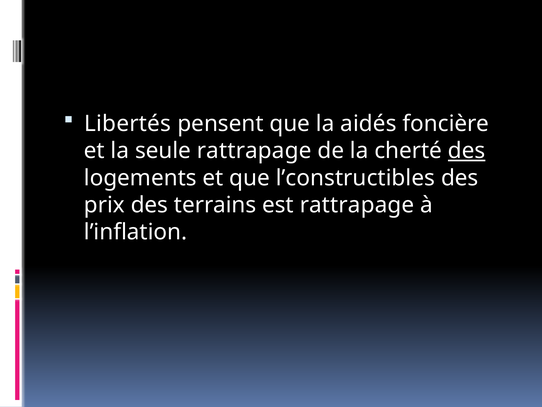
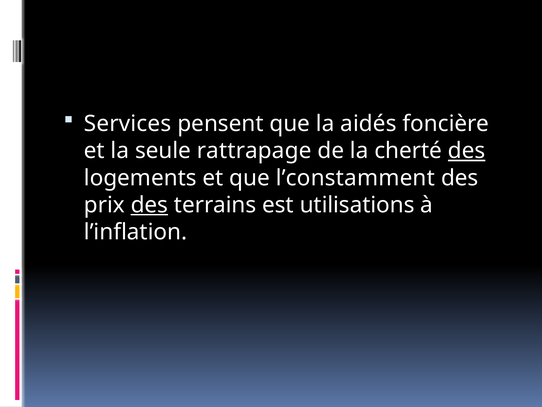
Libertés: Libertés -> Services
l’constructibles: l’constructibles -> l’constamment
des at (149, 205) underline: none -> present
est rattrapage: rattrapage -> utilisations
